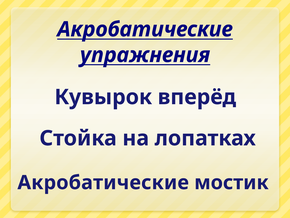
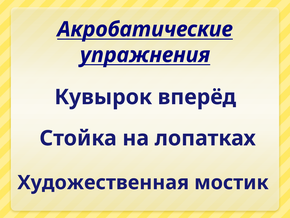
Акробатические at (103, 182): Акробатические -> Художественная
